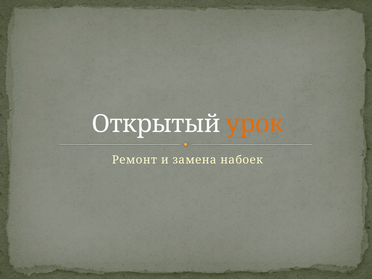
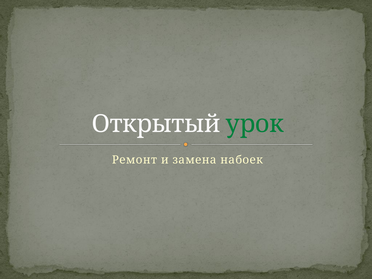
урок colour: orange -> green
